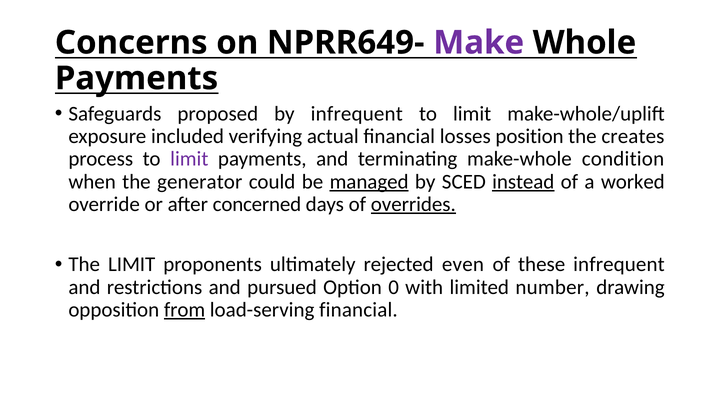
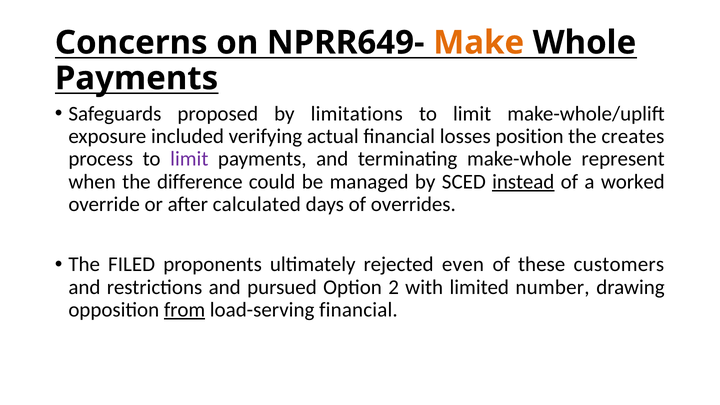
Make colour: purple -> orange
by infrequent: infrequent -> limitations
condition: condition -> represent
generator: generator -> difference
managed underline: present -> none
concerned: concerned -> calculated
overrides underline: present -> none
The LIMIT: LIMIT -> FILED
these infrequent: infrequent -> customers
0: 0 -> 2
